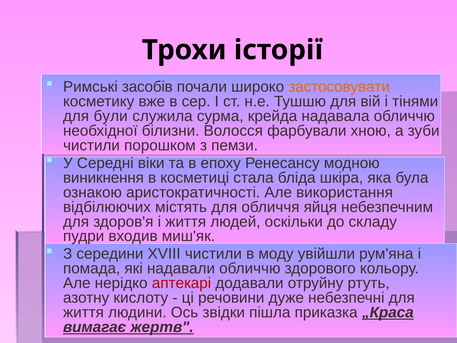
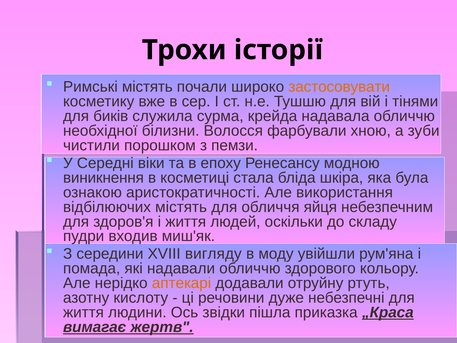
Римські засобів: засобів -> містять
були: були -> биків
XVIII чистили: чистили -> вигляду
аптекарі colour: red -> orange
